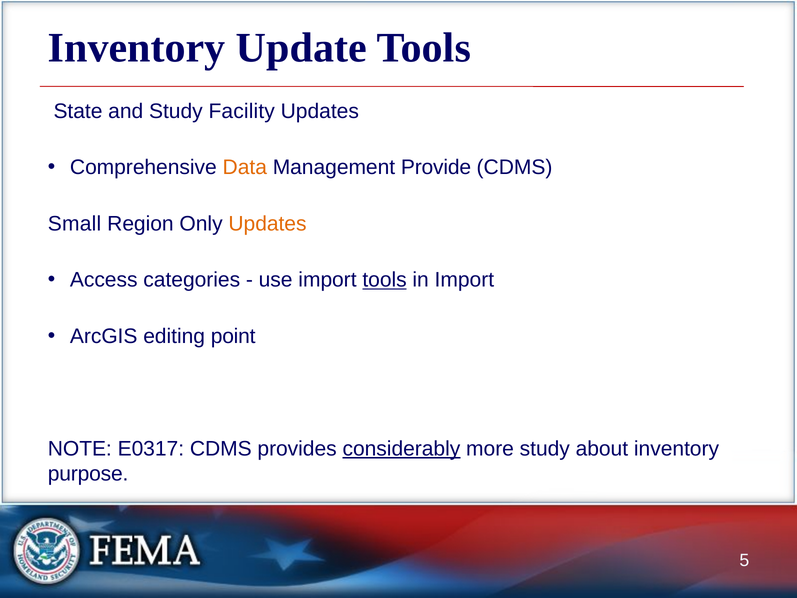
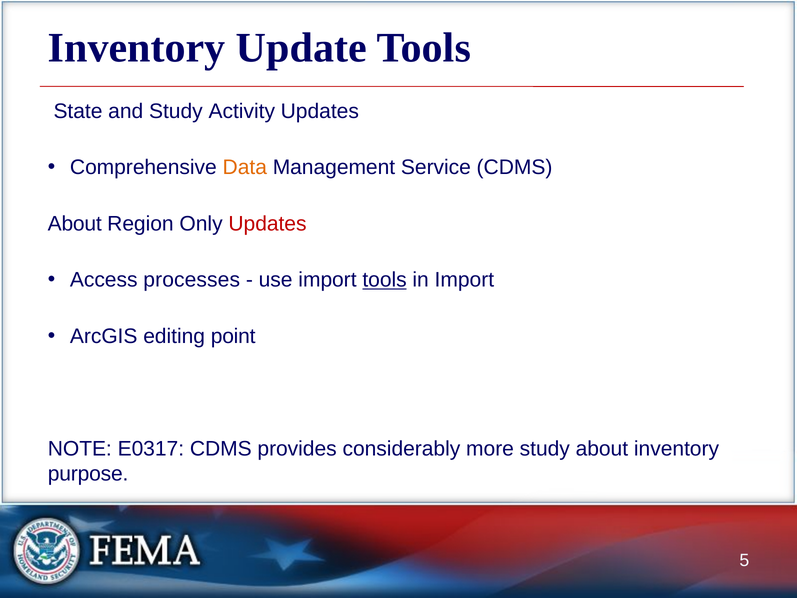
Facility: Facility -> Activity
Provide: Provide -> Service
Small at (75, 224): Small -> About
Updates at (267, 224) colour: orange -> red
categories: categories -> processes
considerably underline: present -> none
